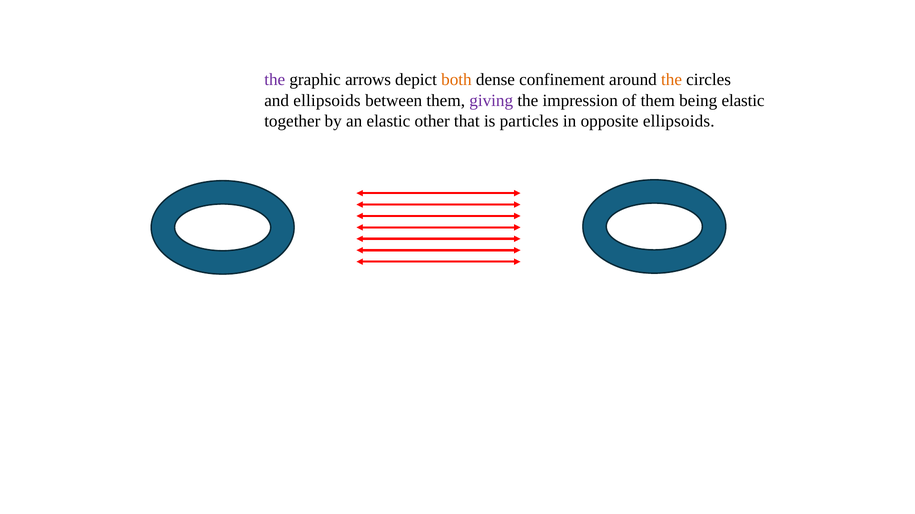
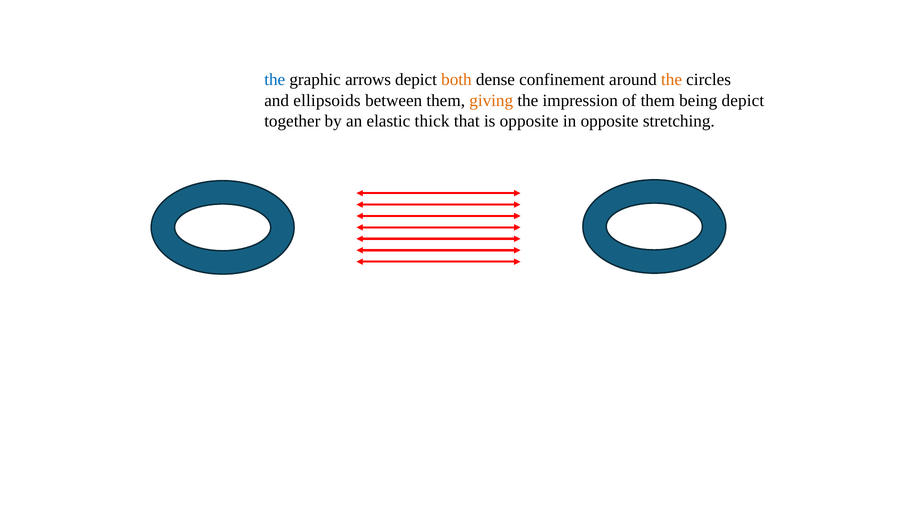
the at (275, 80) colour: purple -> blue
giving colour: purple -> orange
being elastic: elastic -> depict
other: other -> thick
is particles: particles -> opposite
opposite ellipsoids: ellipsoids -> stretching
